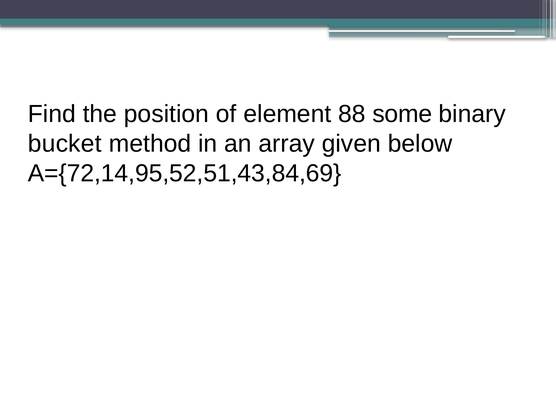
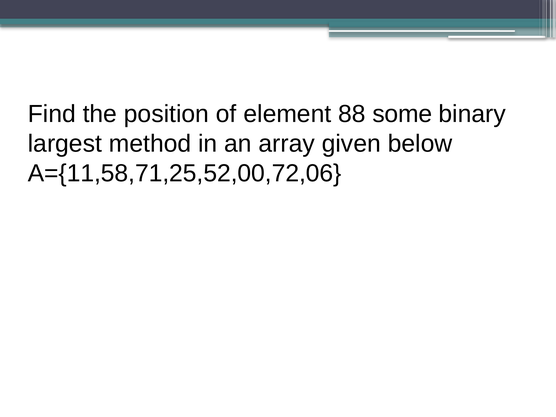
bucket: bucket -> largest
A={72,14,95,52,51,43,84,69: A={72,14,95,52,51,43,84,69 -> A={11,58,71,25,52,00,72,06
